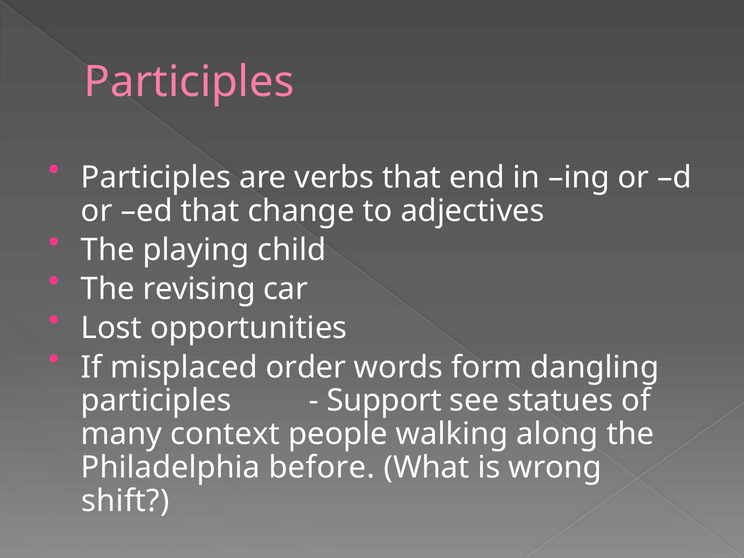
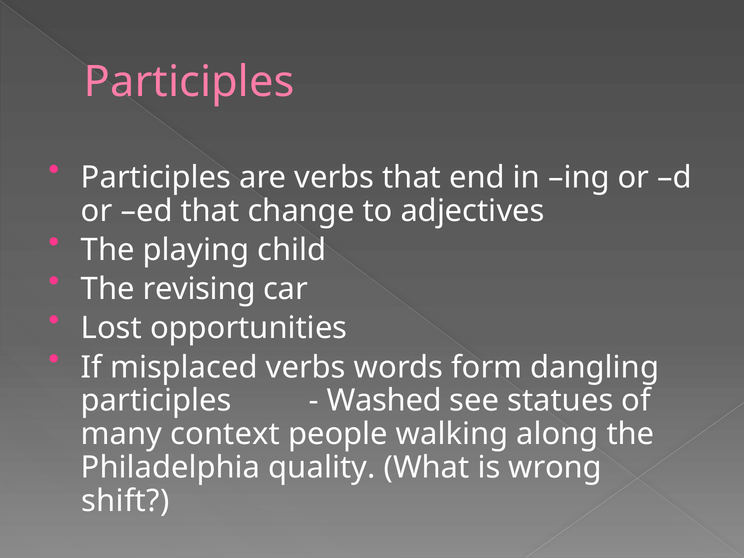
misplaced order: order -> verbs
Support: Support -> Washed
before: before -> quality
